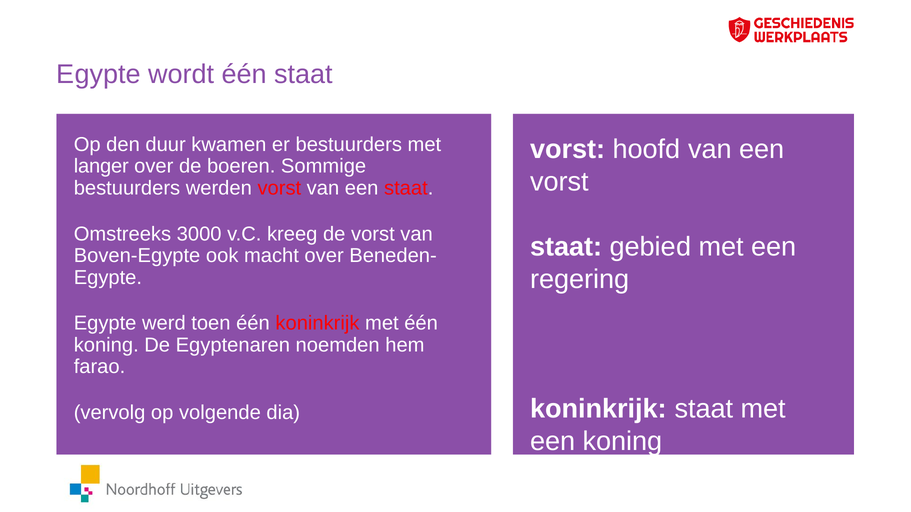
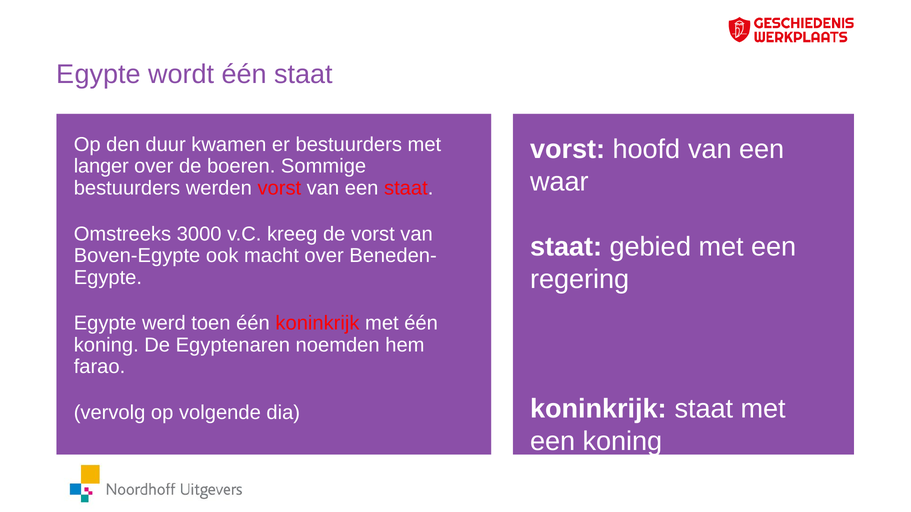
vorst at (559, 182): vorst -> waar
